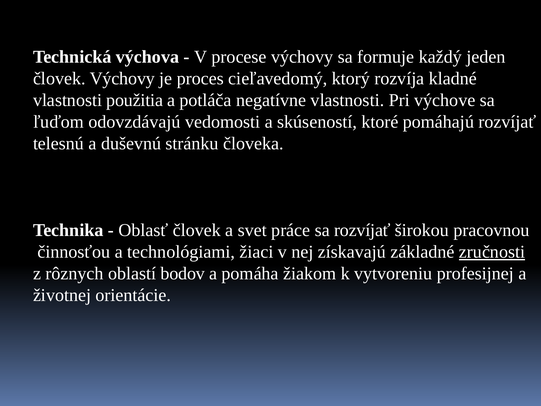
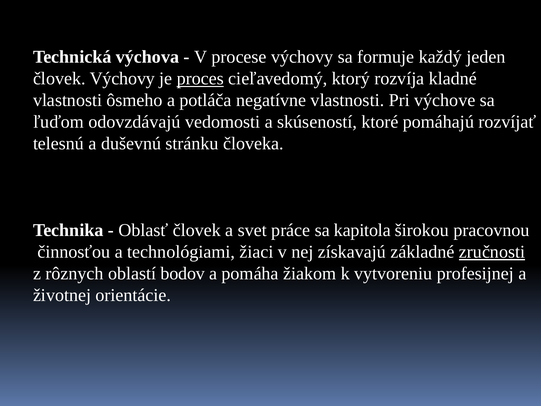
proces underline: none -> present
použitia: použitia -> ôsmeho
sa rozvíjať: rozvíjať -> kapitola
